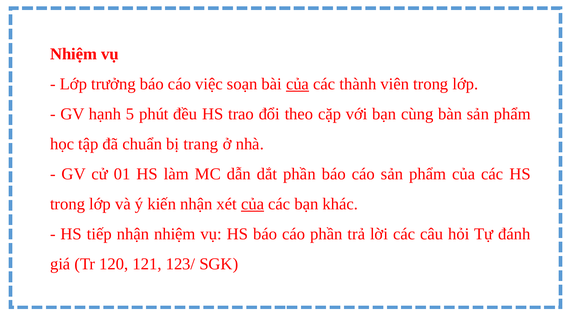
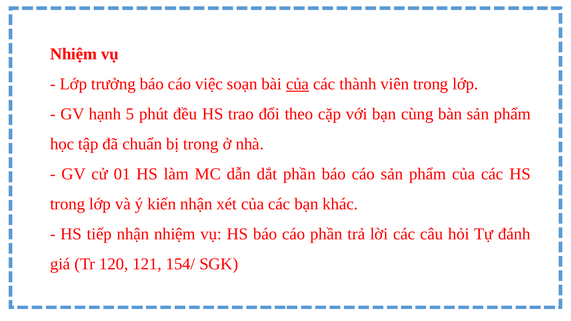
bị trang: trang -> trong
của at (253, 204) underline: present -> none
123/: 123/ -> 154/
